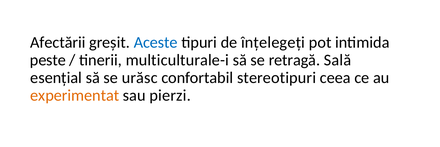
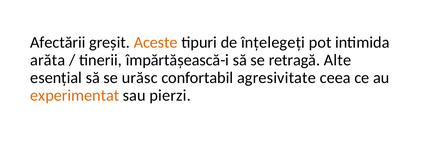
Aceste colour: blue -> orange
peste: peste -> arăta
multiculturale-i: multiculturale-i -> împărtășească-i
Sală: Sală -> Alte
stereotipuri: stereotipuri -> agresivitate
